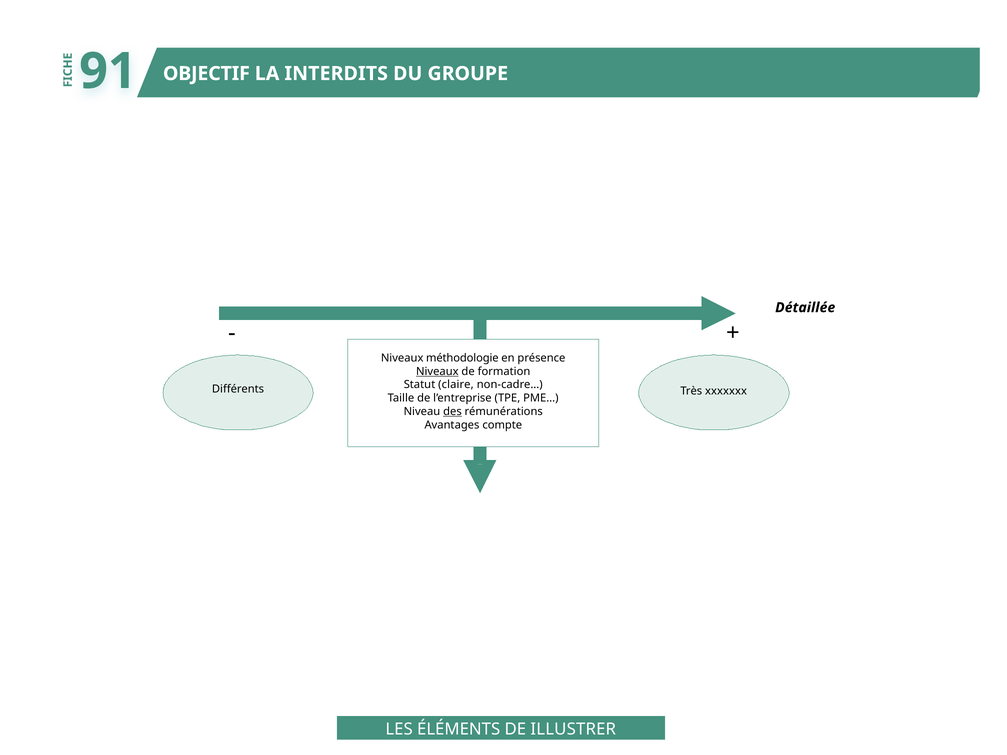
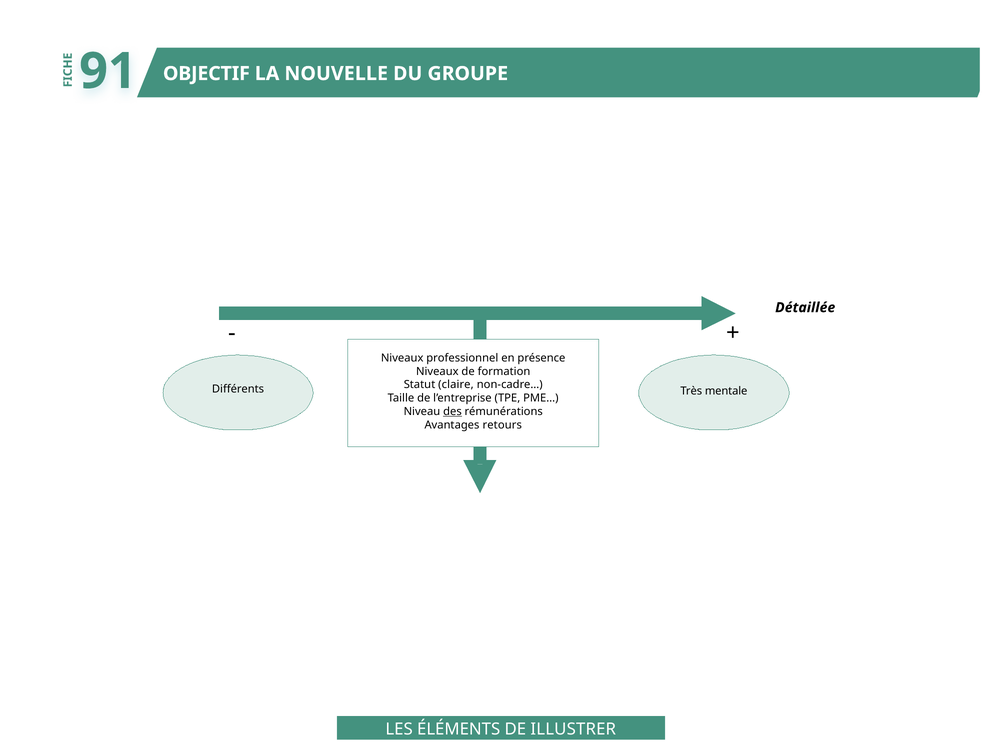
INTERDITS: INTERDITS -> NOUVELLE
méthodologie: méthodologie -> professionnel
Niveaux at (437, 372) underline: present -> none
xxxxxxx: xxxxxxx -> mentale
compte: compte -> retours
